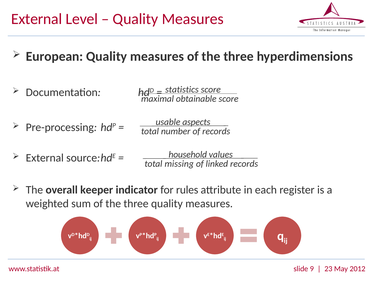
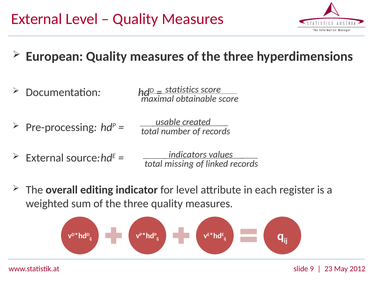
aspects: aspects -> created
household: household -> indicators
keeper: keeper -> editing
for rules: rules -> level
